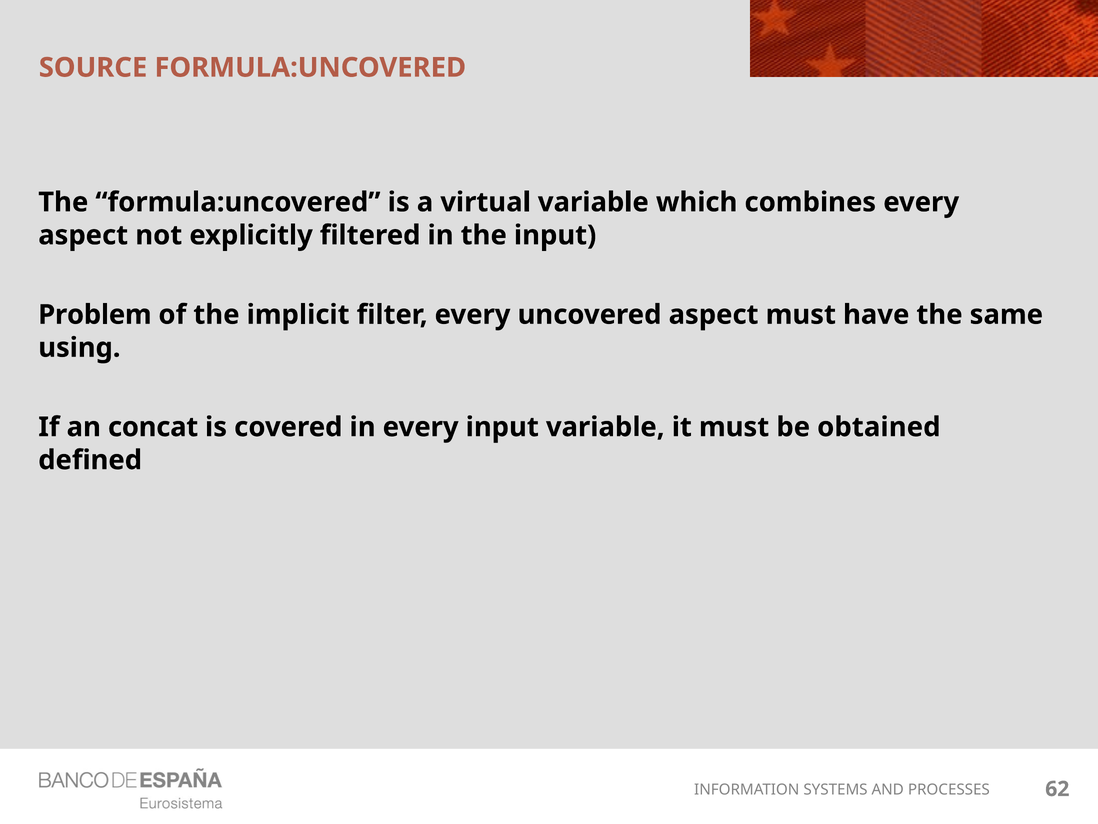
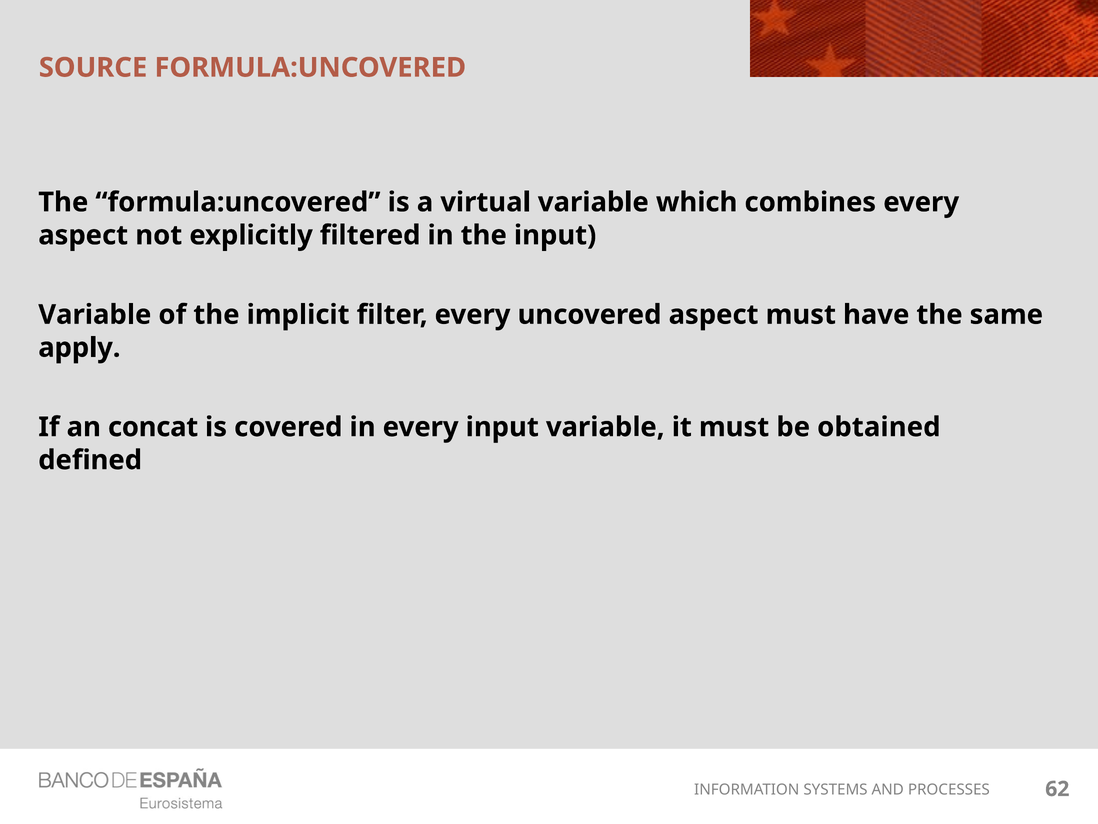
Problem at (95, 315): Problem -> Variable
using: using -> apply
